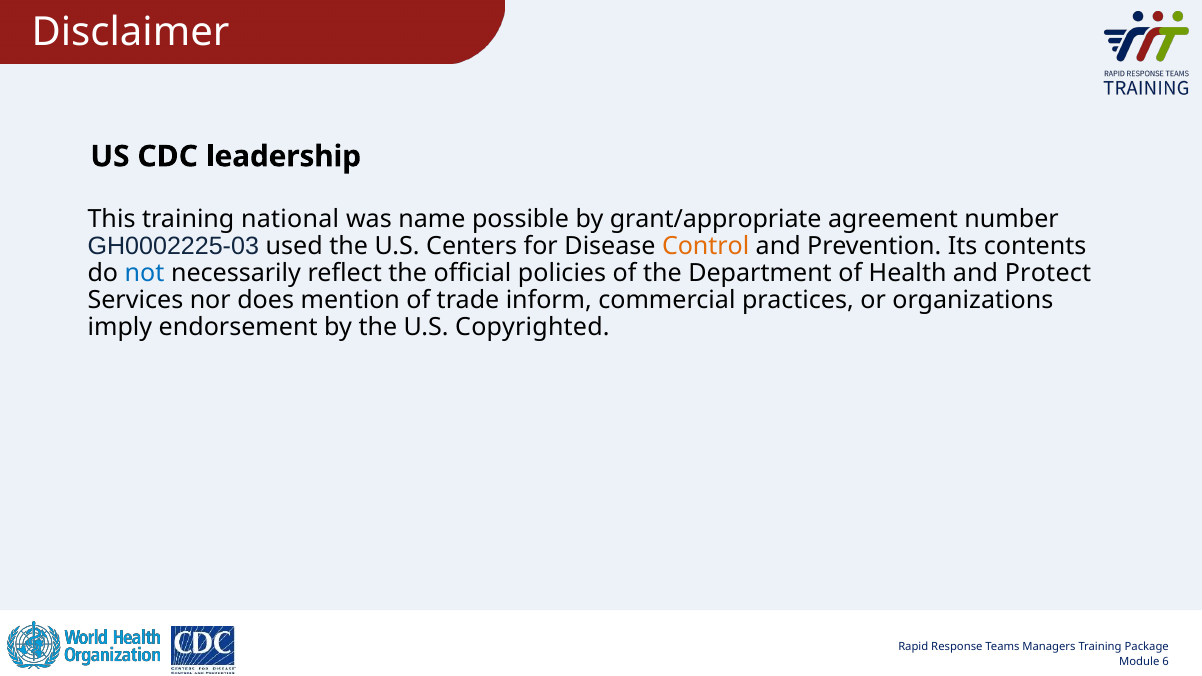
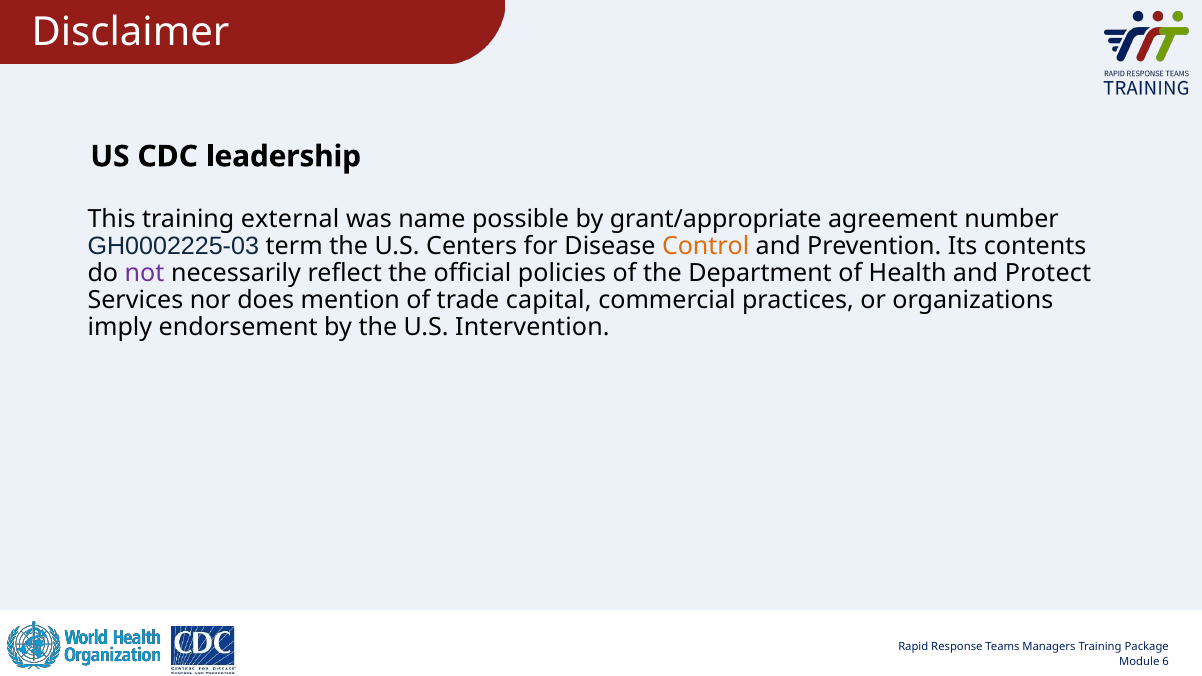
national: national -> external
used: used -> term
not colour: blue -> purple
inform: inform -> capital
Copyrighted: Copyrighted -> Intervention
